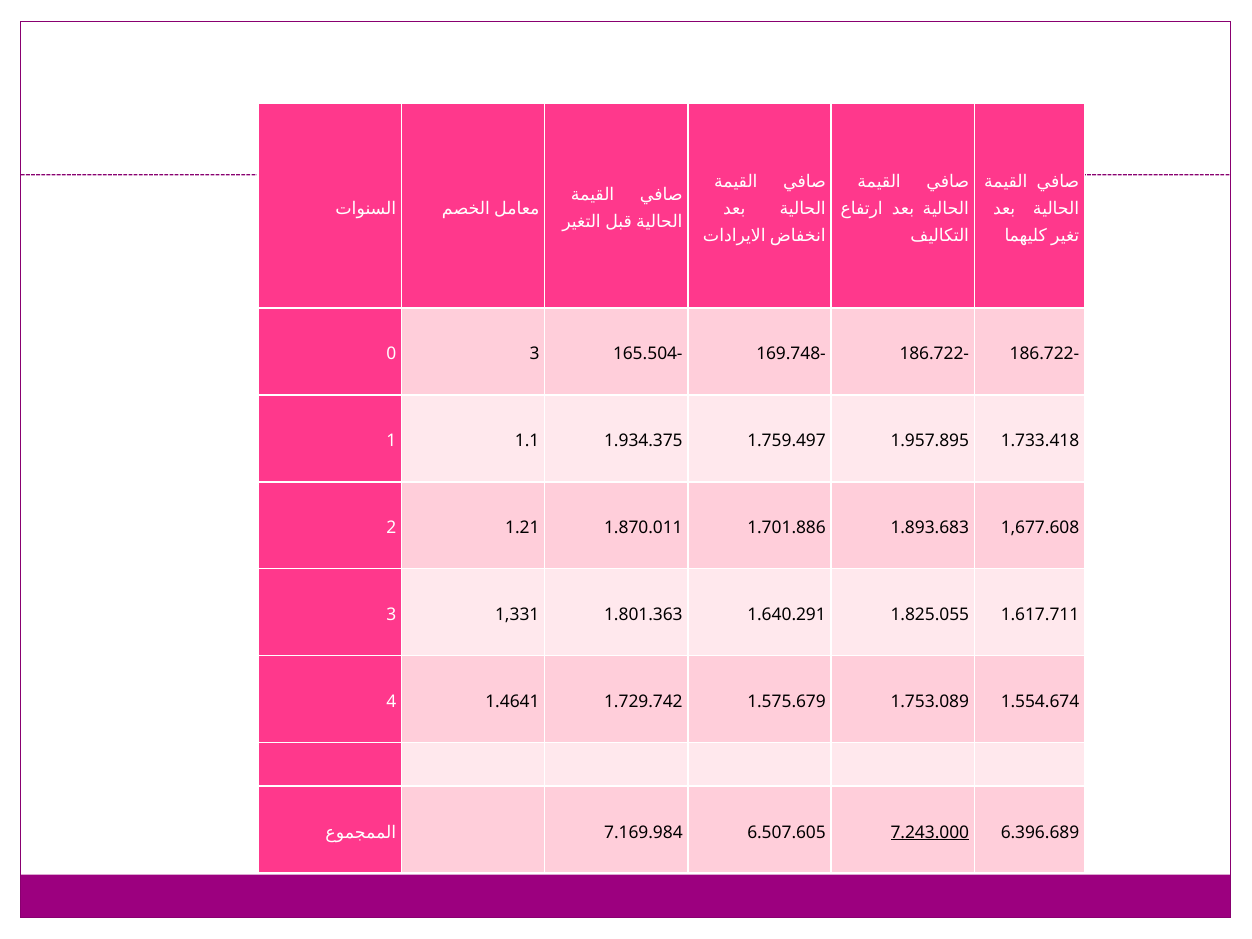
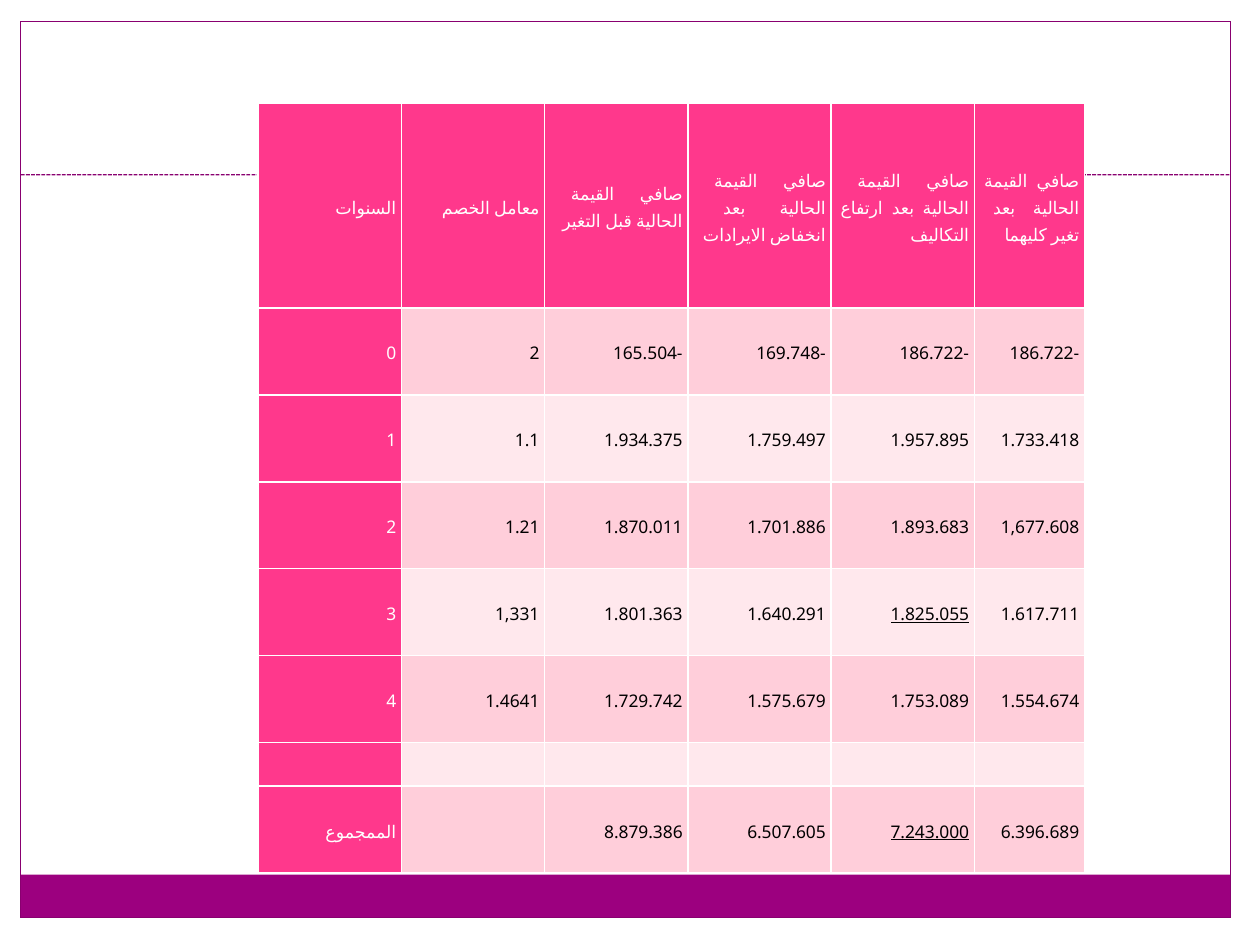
0 3: 3 -> 2
1.825.055 underline: none -> present
7.169.984: 7.169.984 -> 8.879.386
